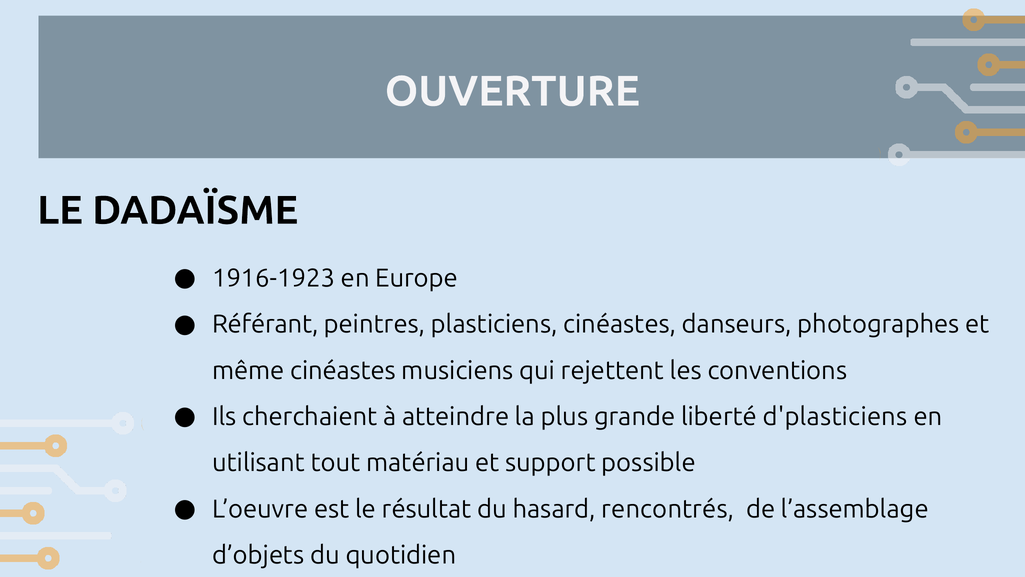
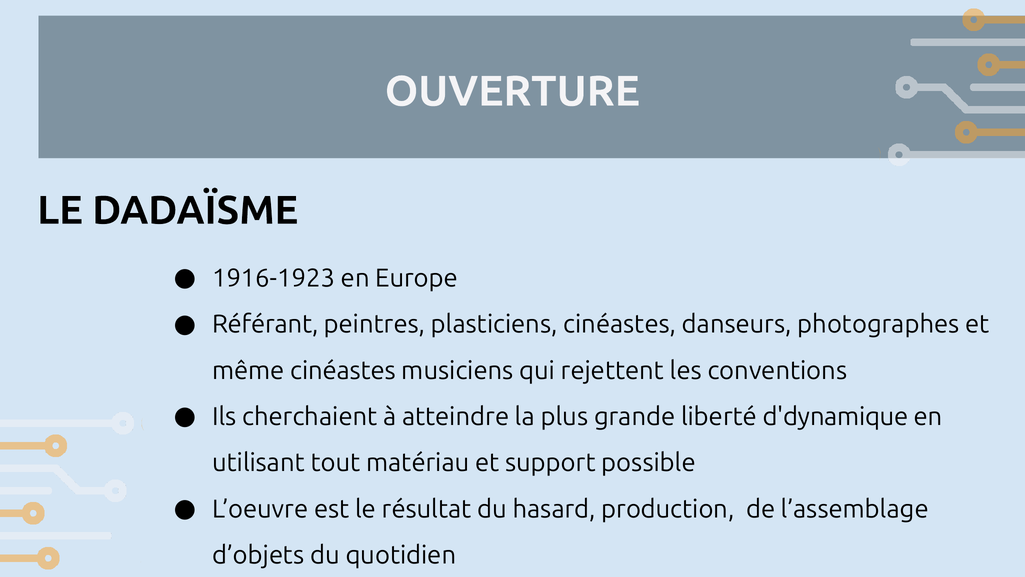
d'plasticiens: d'plasticiens -> d'dynamique
rencontrés: rencontrés -> production
